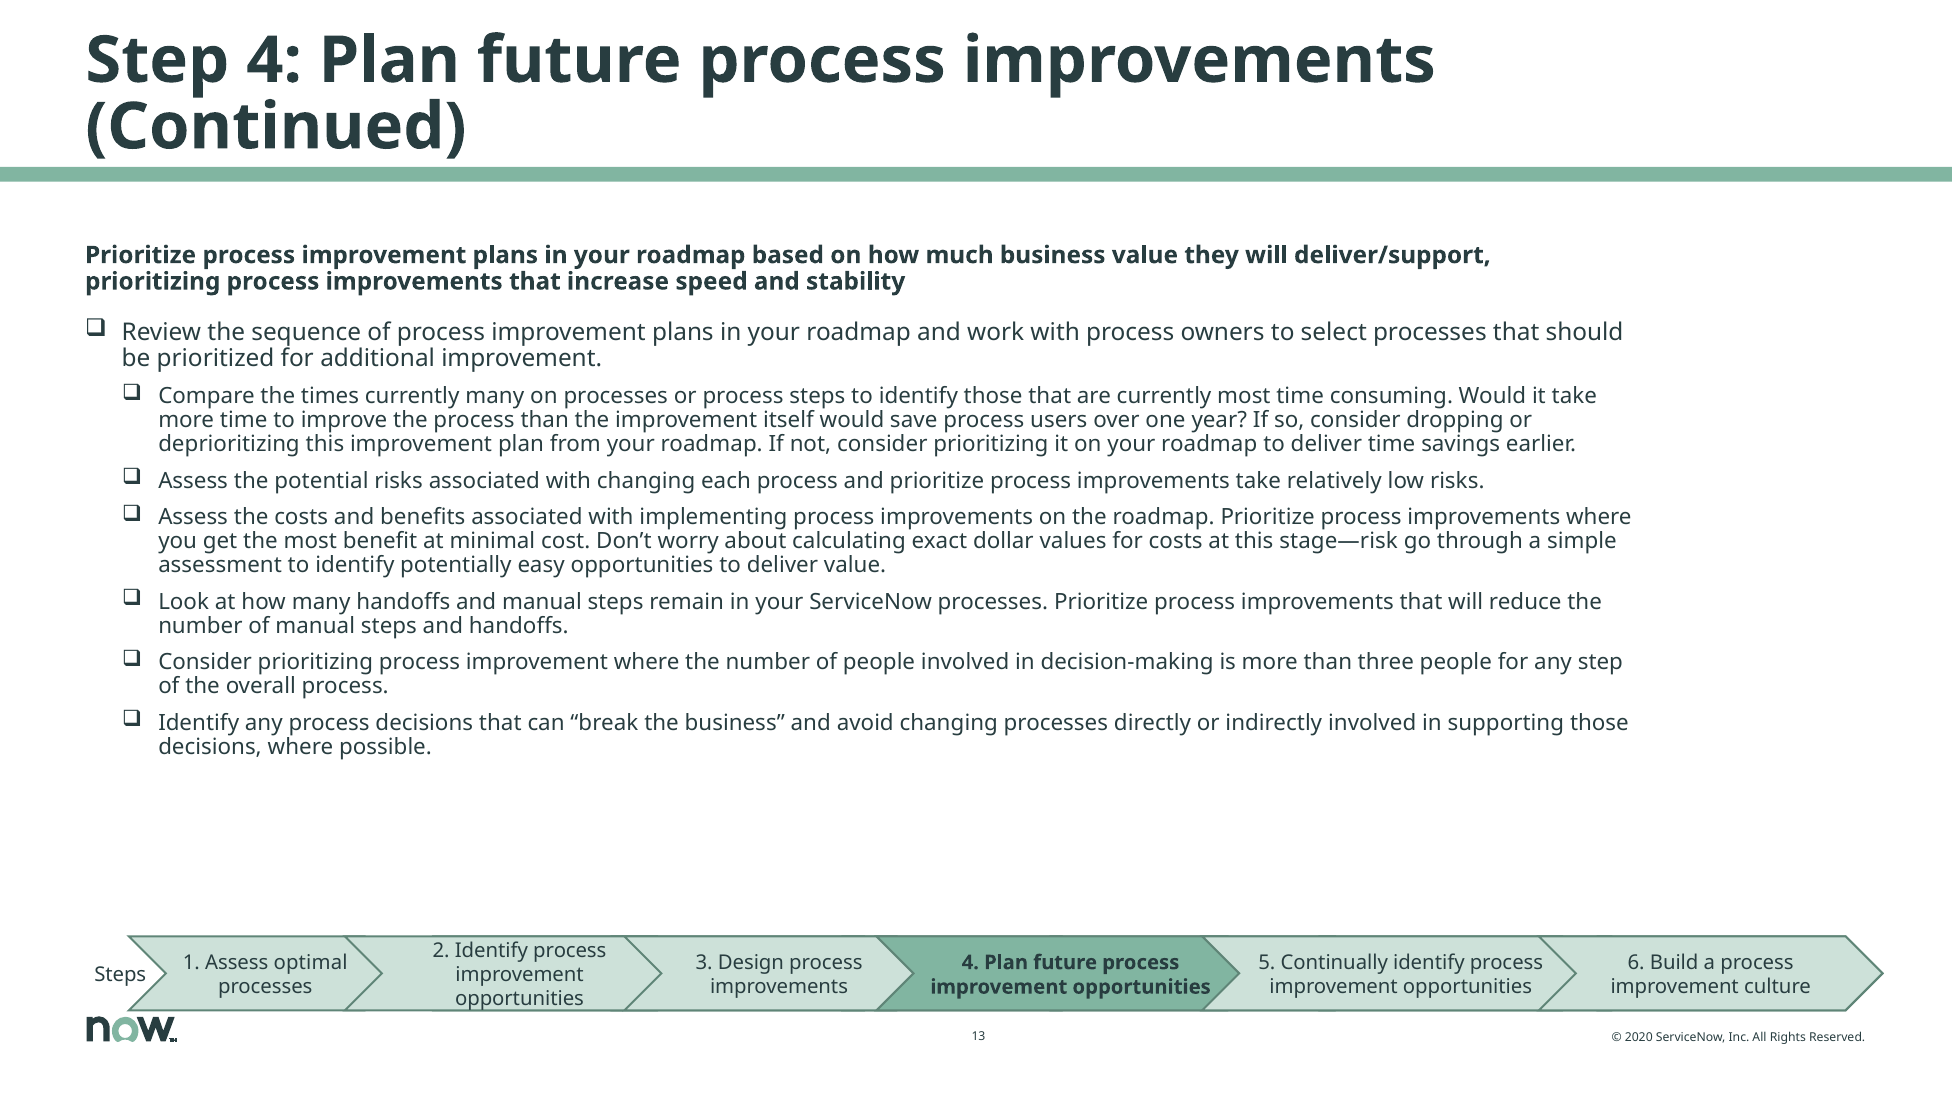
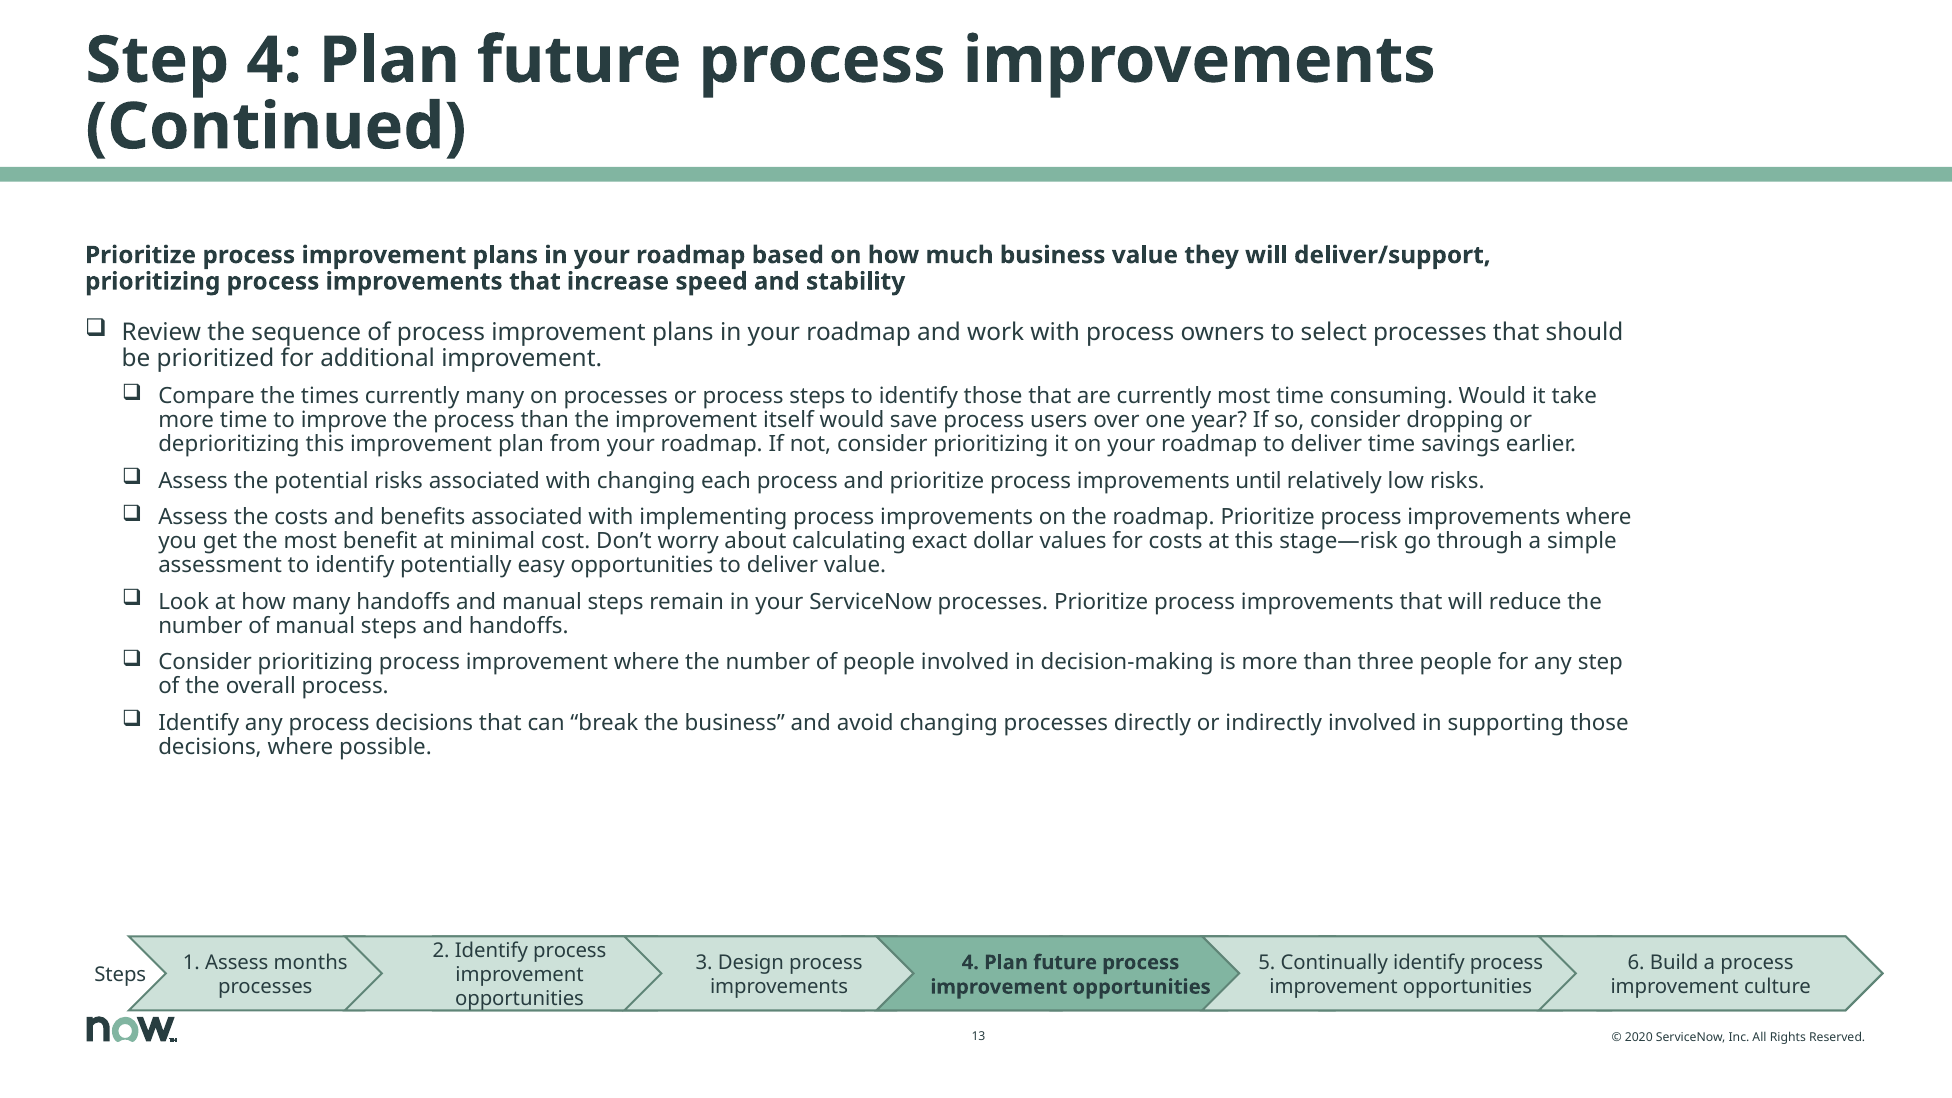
improvements take: take -> until
optimal: optimal -> months
